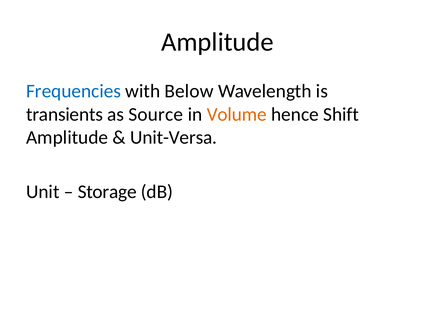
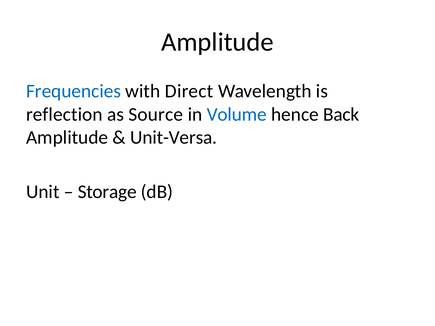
Below: Below -> Direct
transients: transients -> reflection
Volume colour: orange -> blue
Shift: Shift -> Back
